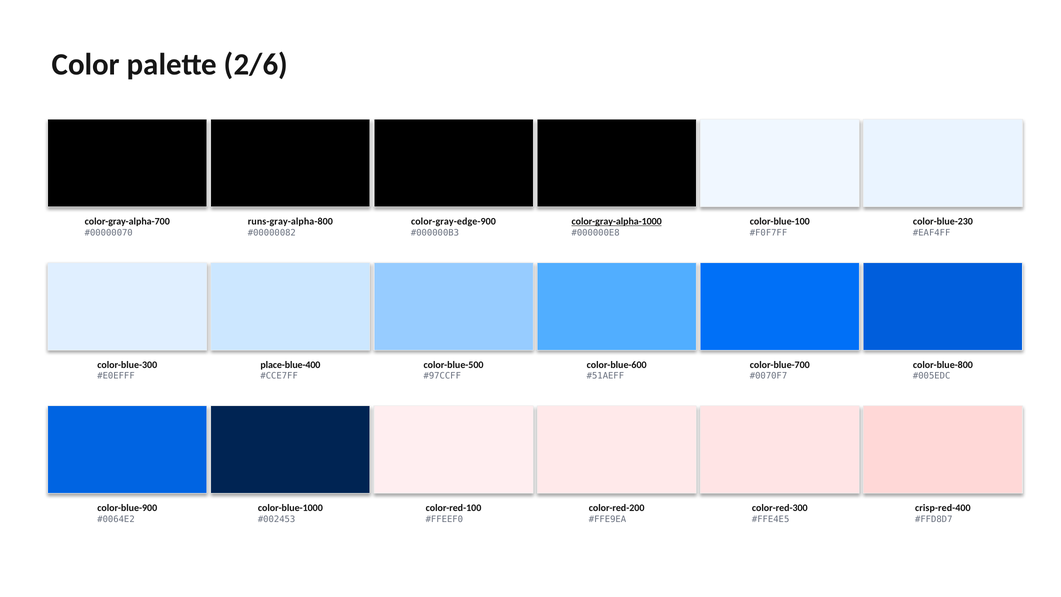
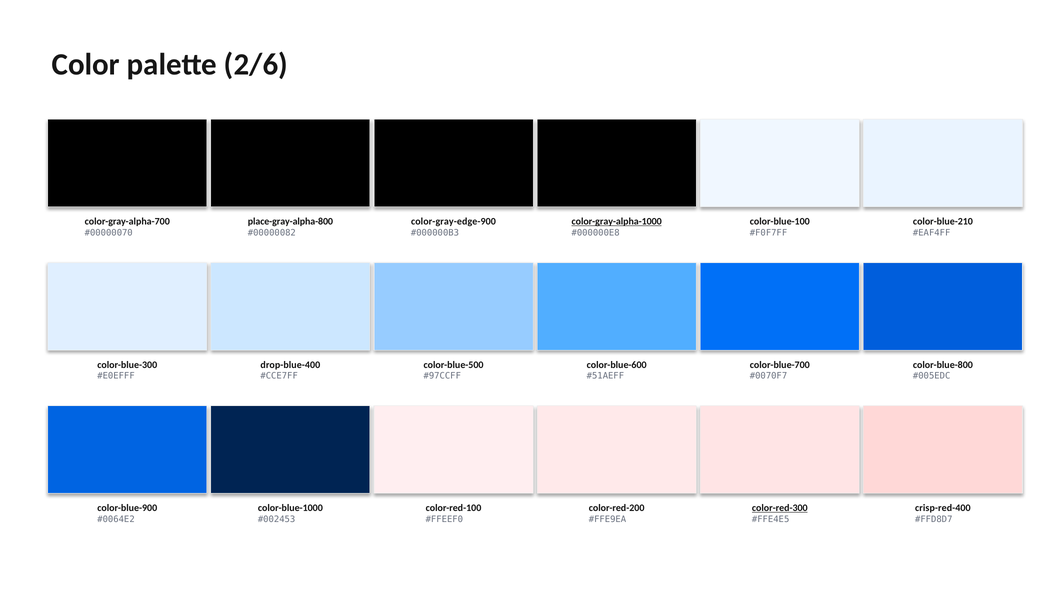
runs-gray-alpha-800: runs-gray-alpha-800 -> place-gray-alpha-800
color-blue-230: color-blue-230 -> color-blue-210
place-blue-400: place-blue-400 -> drop-blue-400
color-red-300 underline: none -> present
